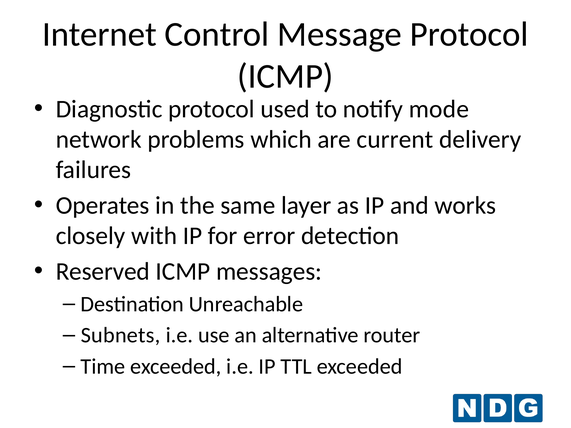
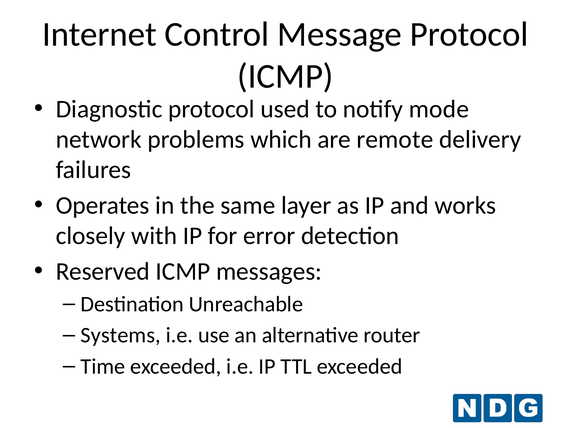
current: current -> remote
Subnets: Subnets -> Systems
